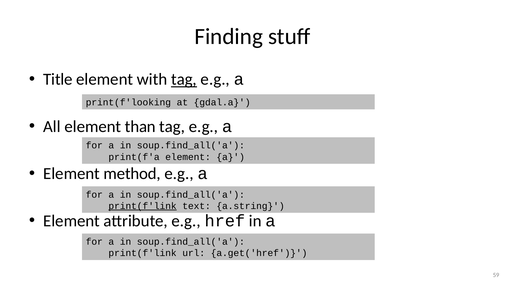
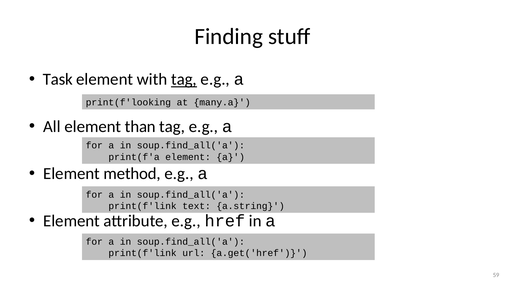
Title: Title -> Task
gdal.a: gdal.a -> many.a
print(f'link at (143, 206) underline: present -> none
